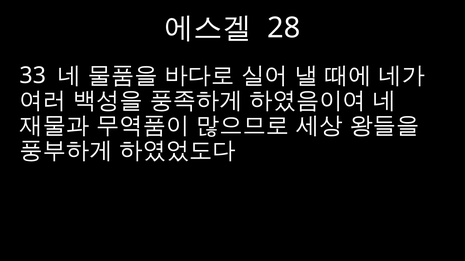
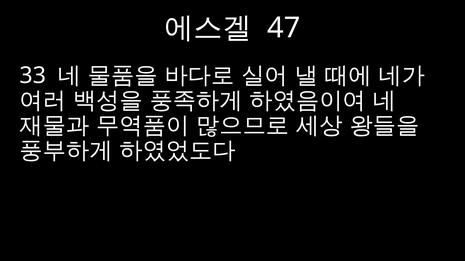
28: 28 -> 47
